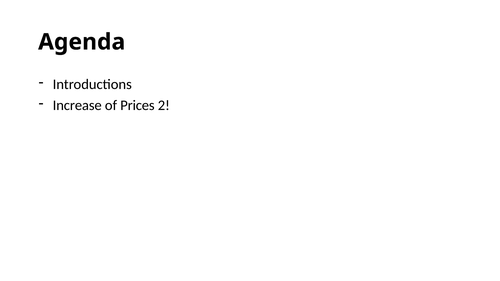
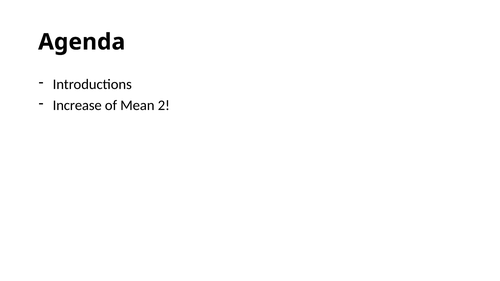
Prices: Prices -> Mean
